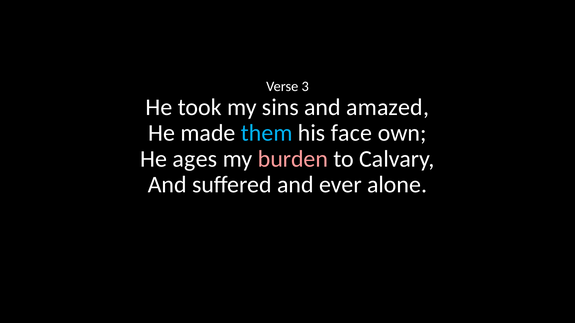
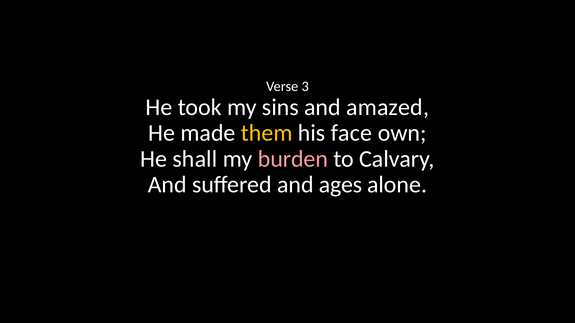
them colour: light blue -> yellow
ages: ages -> shall
ever: ever -> ages
